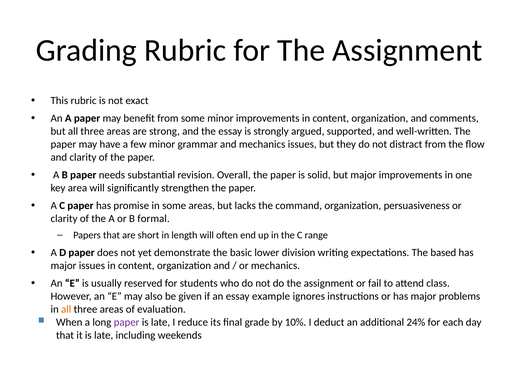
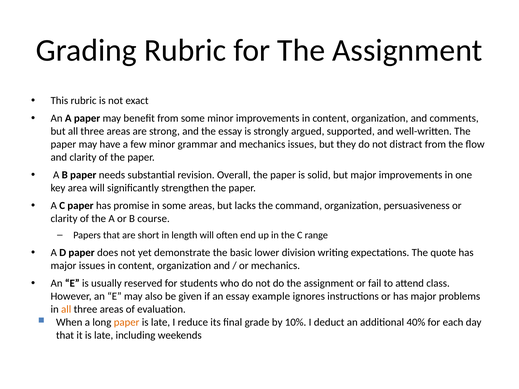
formal: formal -> course
based: based -> quote
paper at (127, 322) colour: purple -> orange
24%: 24% -> 40%
